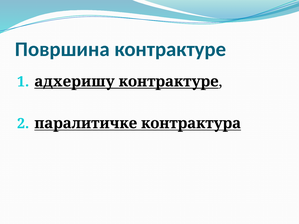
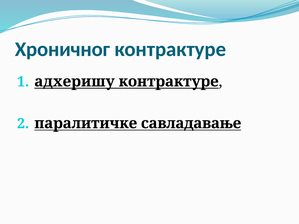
Површина: Површина -> Хроничног
контрактура: контрактура -> савладавање
